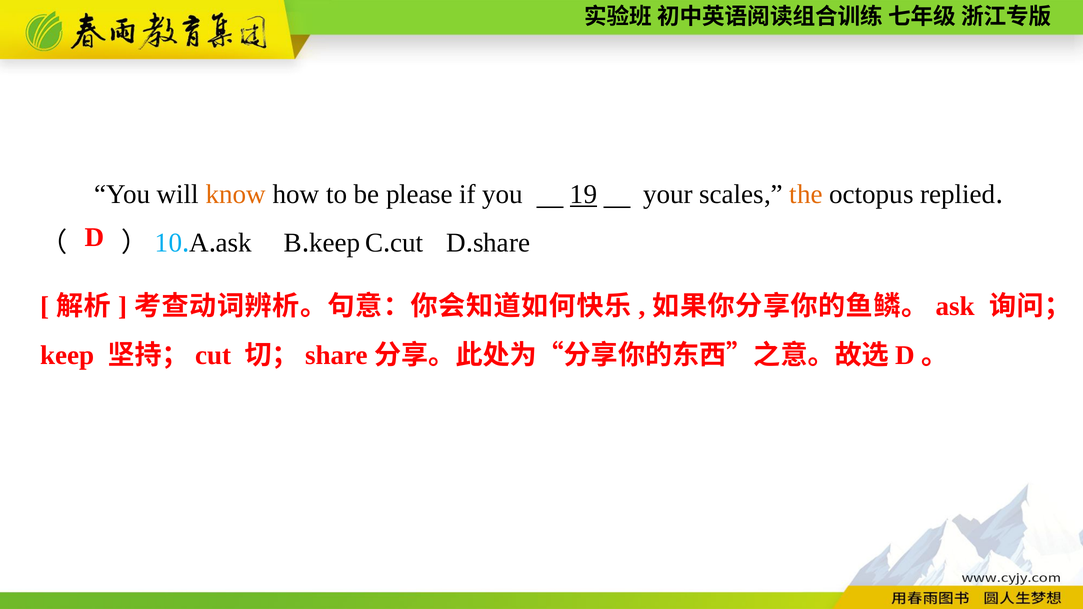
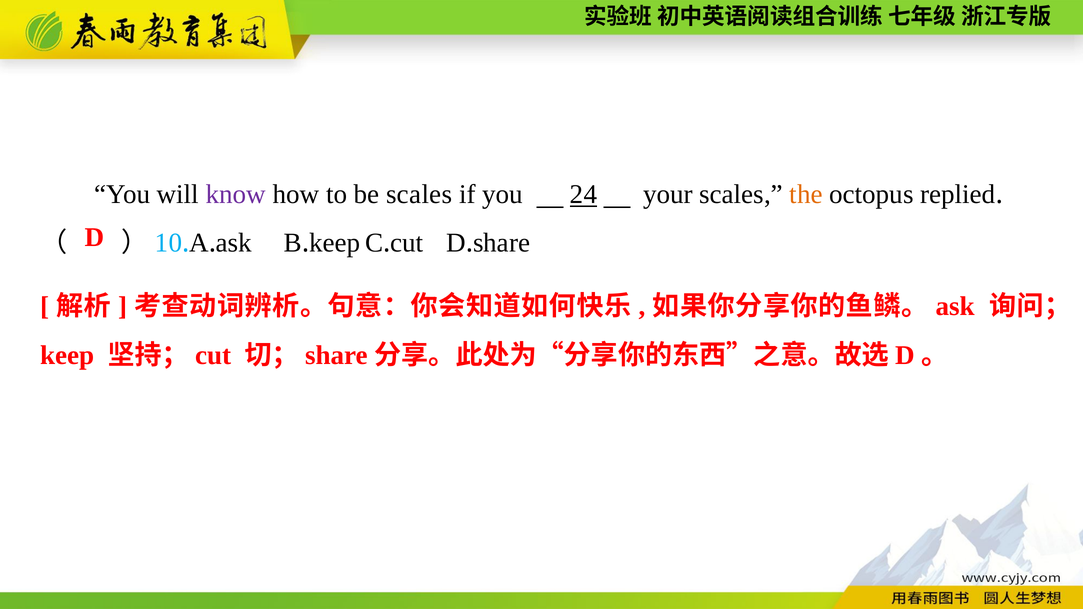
know colour: orange -> purple
be please: please -> scales
19: 19 -> 24
